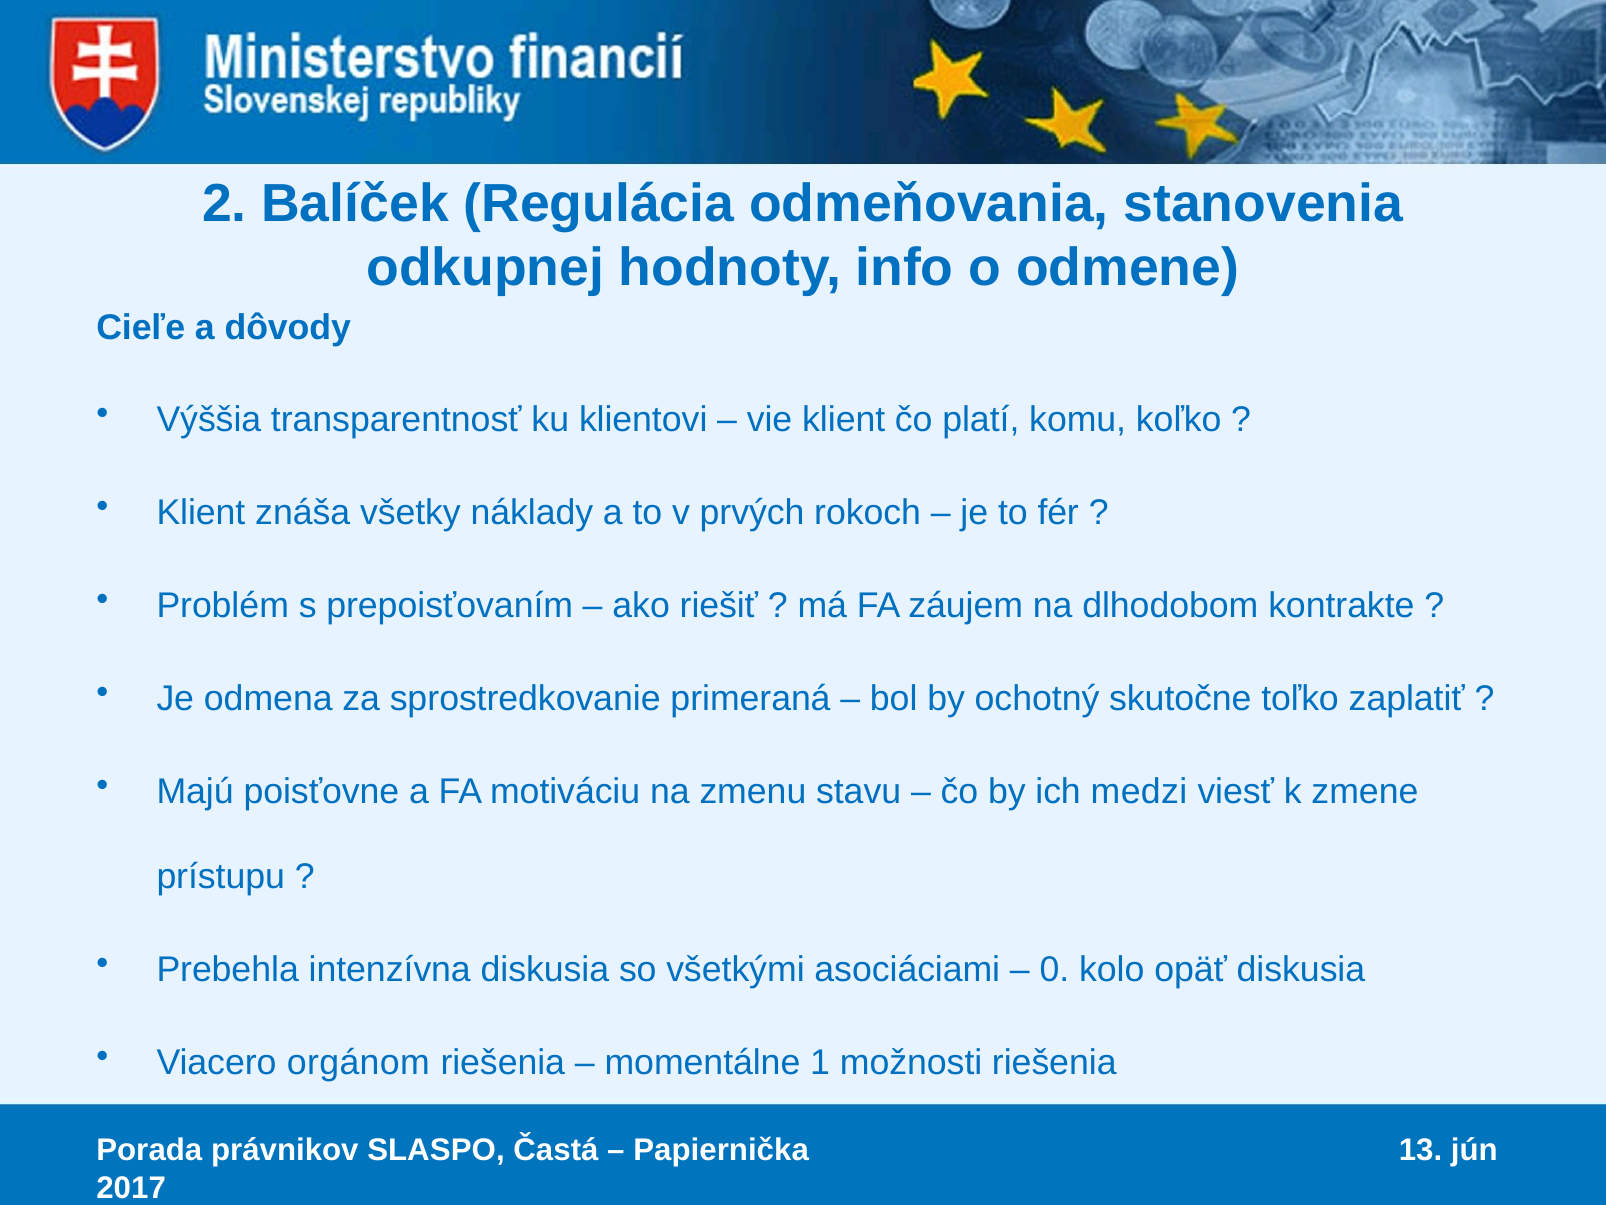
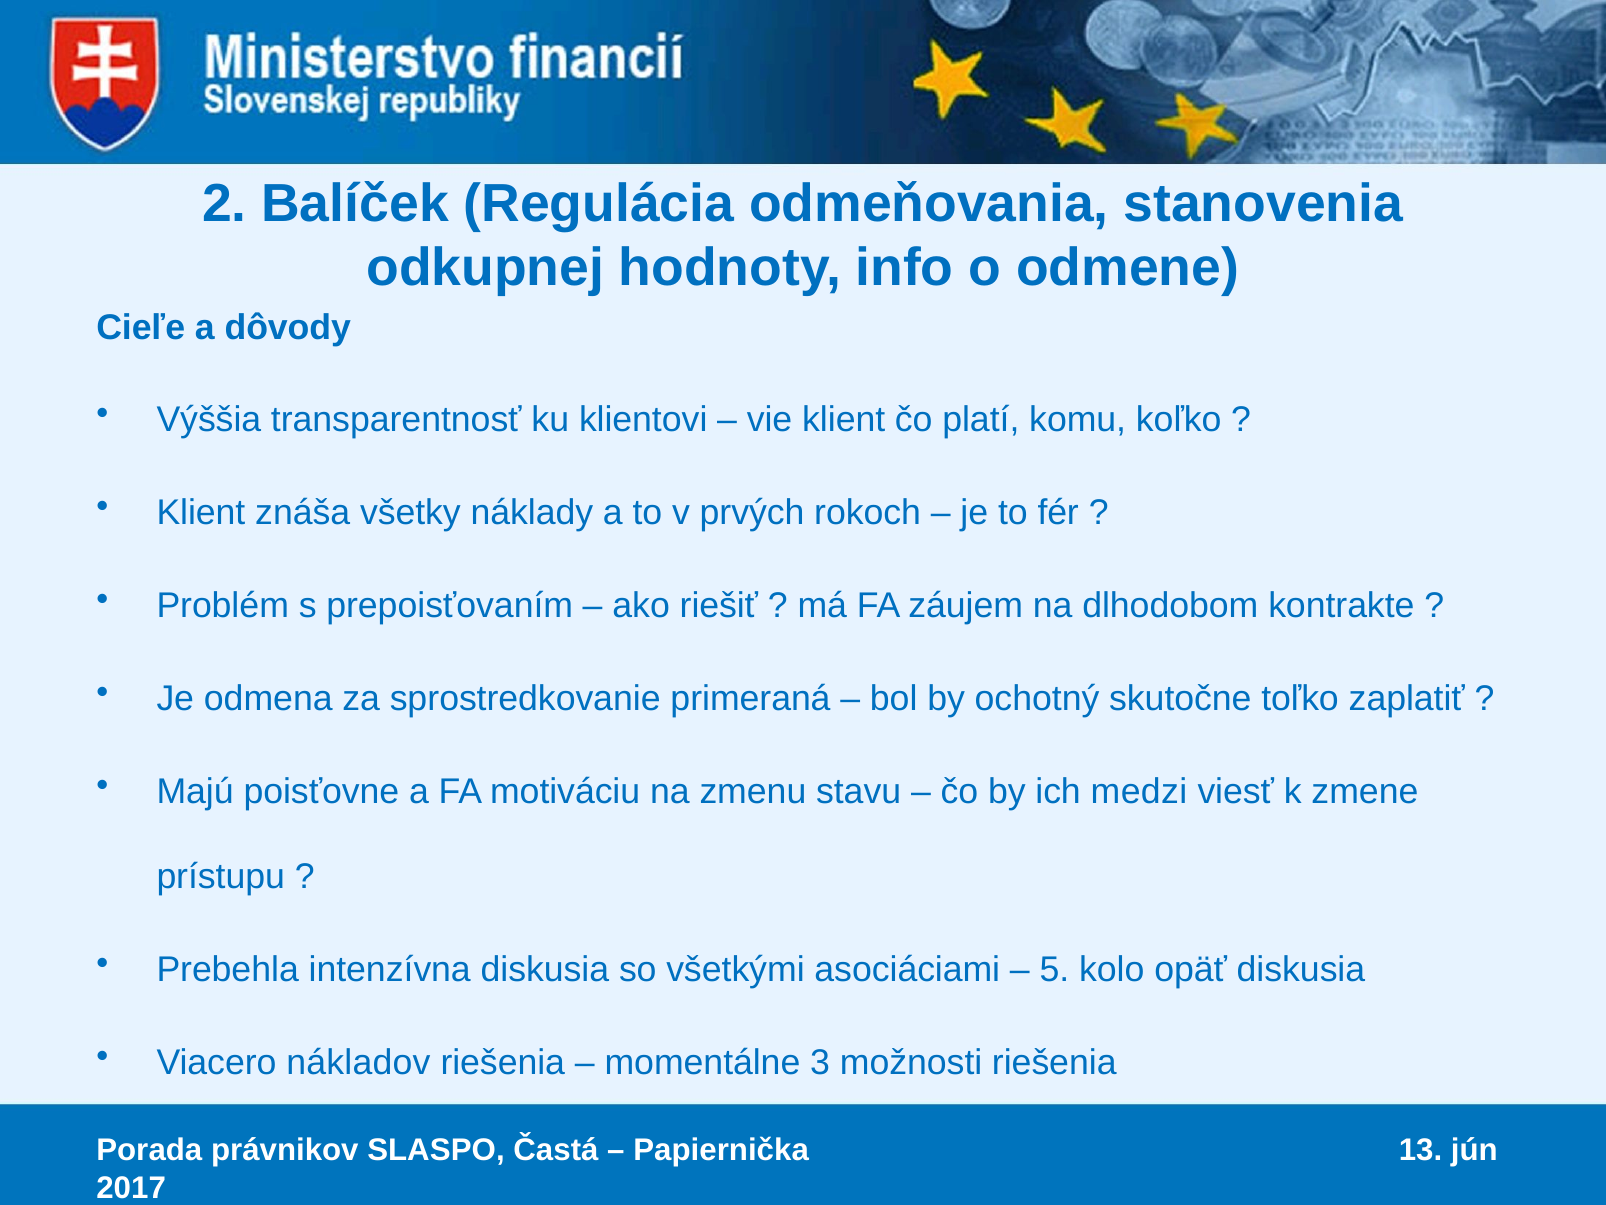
0: 0 -> 5
orgánom: orgánom -> nákladov
1: 1 -> 3
